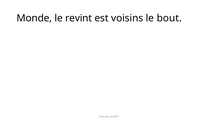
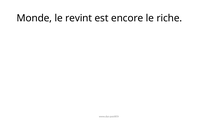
voisins: voisins -> encore
bout: bout -> riche
